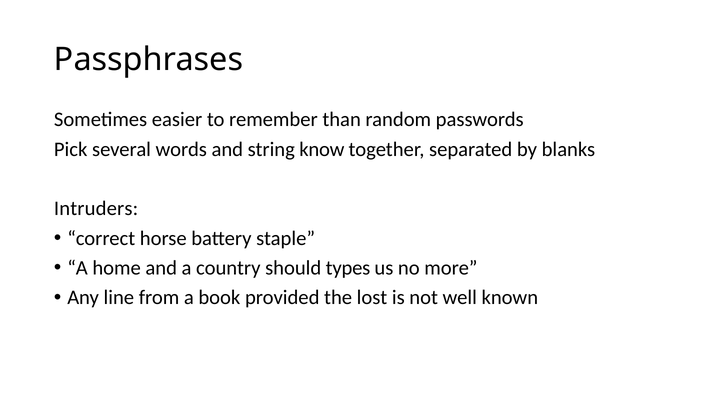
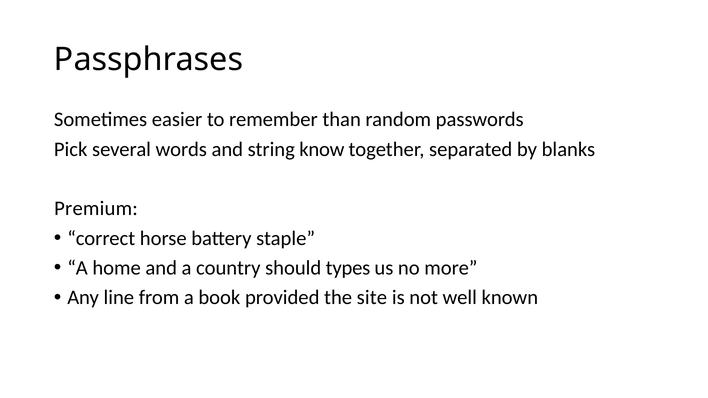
Intruders: Intruders -> Premium
lost: lost -> site
